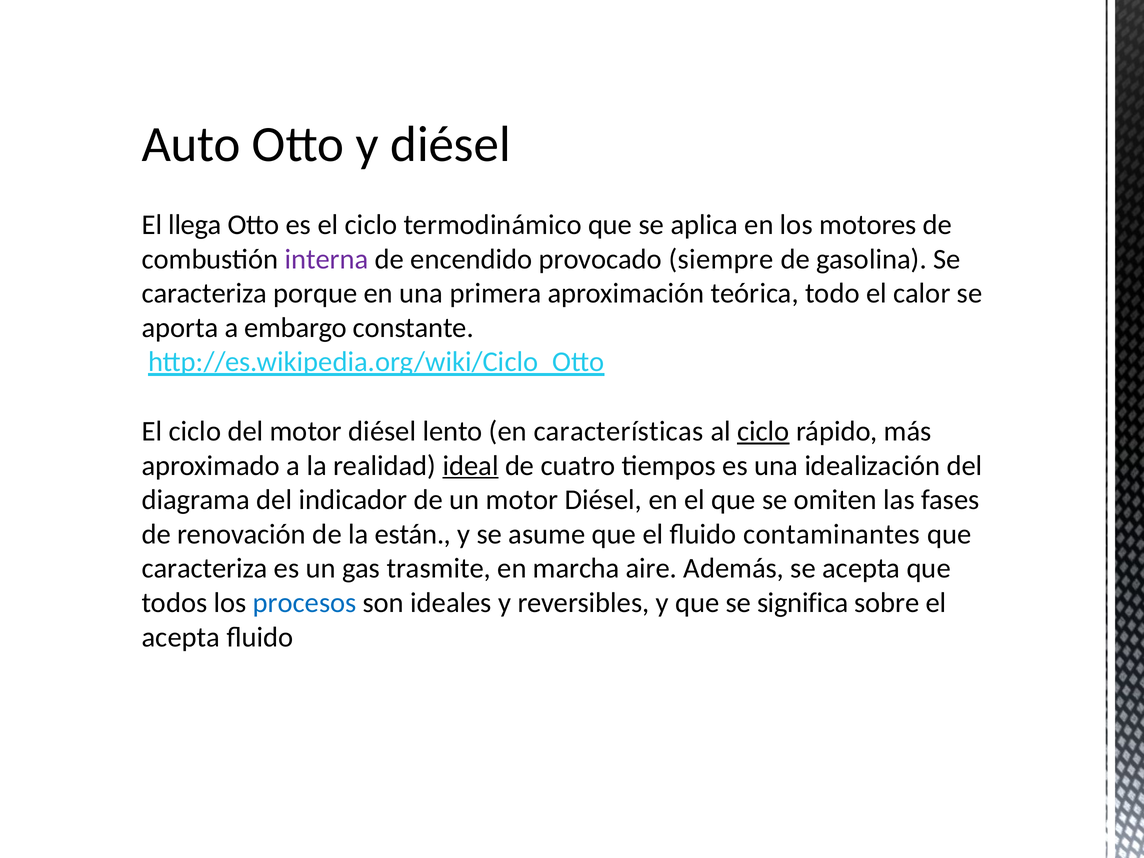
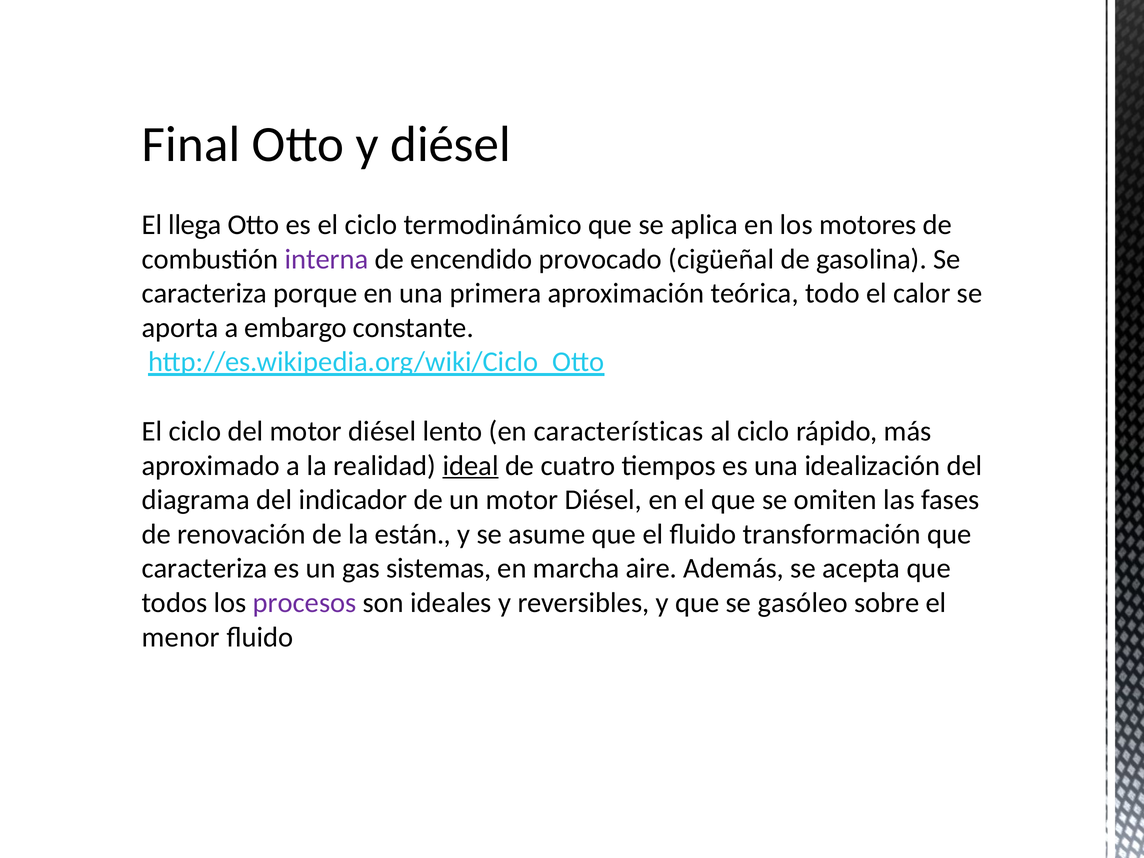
Auto: Auto -> Final
siempre: siempre -> cigüeñal
ciclo at (763, 431) underline: present -> none
contaminantes: contaminantes -> transformación
trasmite: trasmite -> sistemas
procesos colour: blue -> purple
significa: significa -> gasóleo
acepta at (181, 637): acepta -> menor
